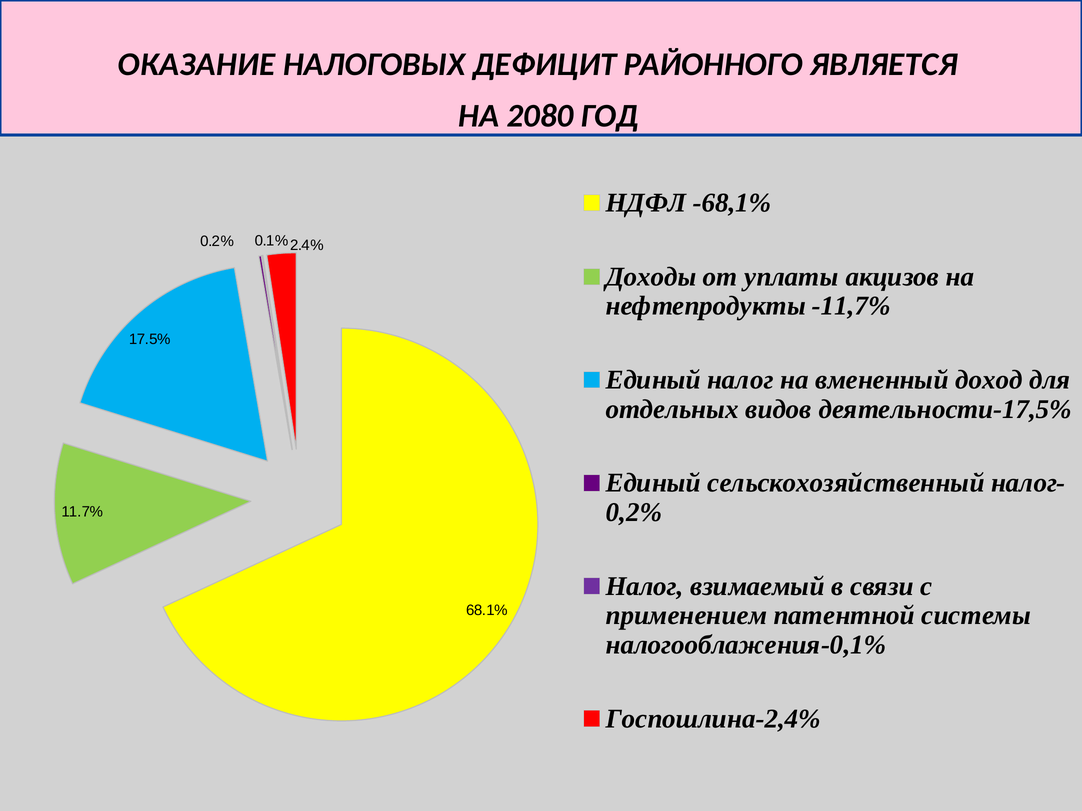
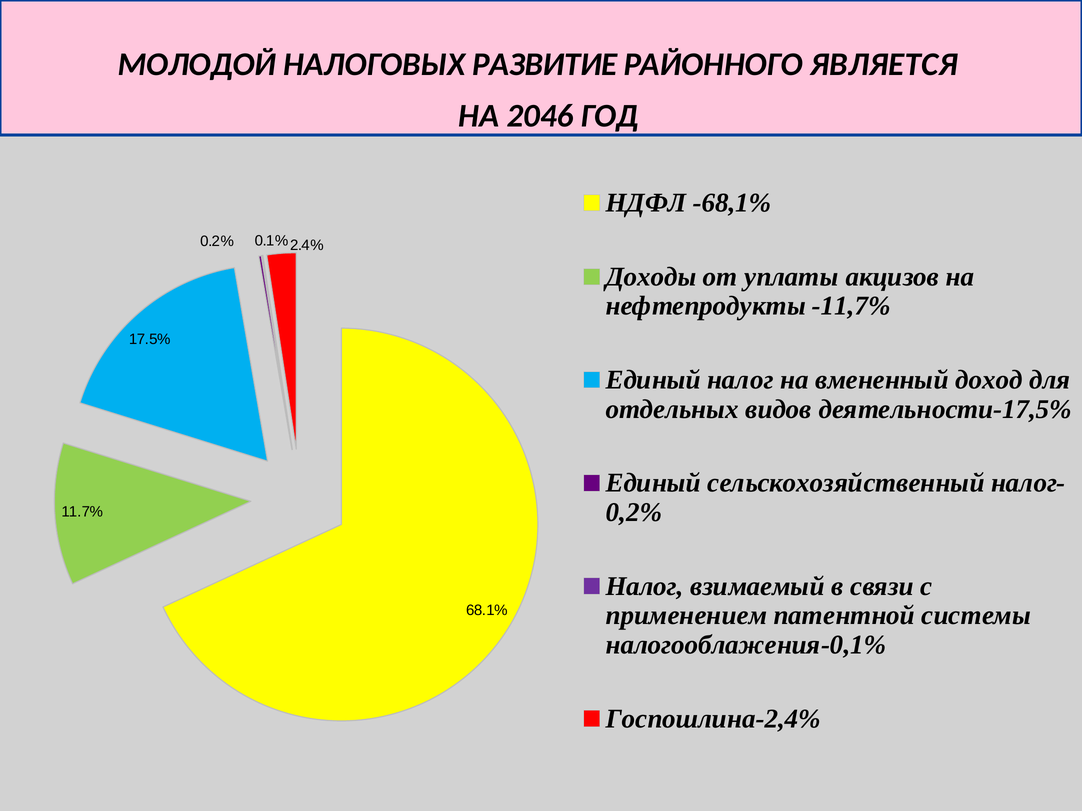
ОКАЗАНИЕ: ОКАЗАНИЕ -> МОЛОДОЙ
ДЕФИЦИТ: ДЕФИЦИТ -> РАЗВИТИЕ
2080: 2080 -> 2046
